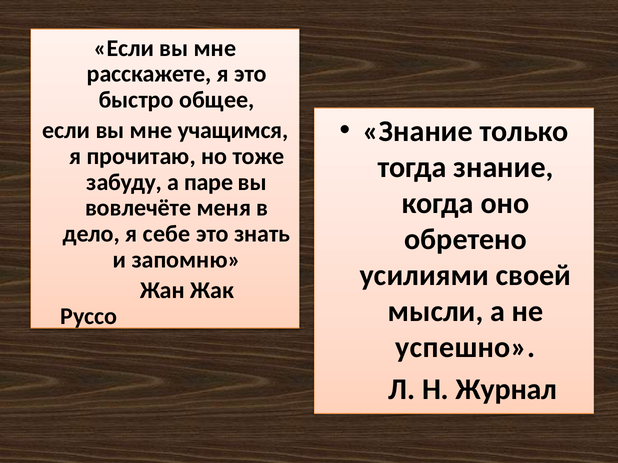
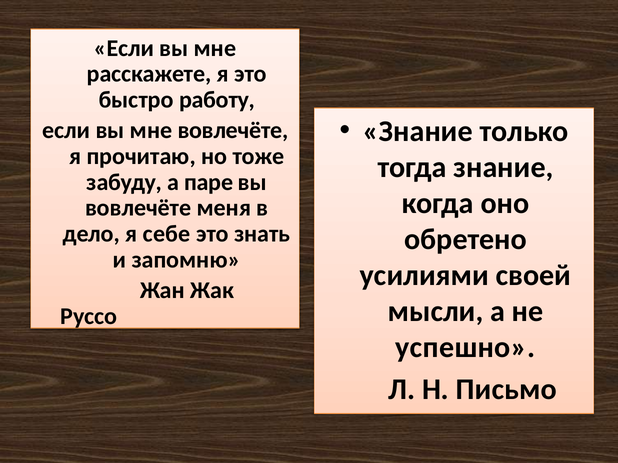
общее: общее -> работу
мне учащимся: учащимся -> вовлечёте
Журнал: Журнал -> Письмо
